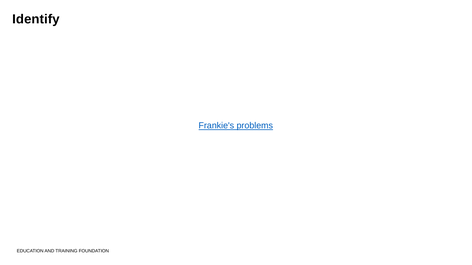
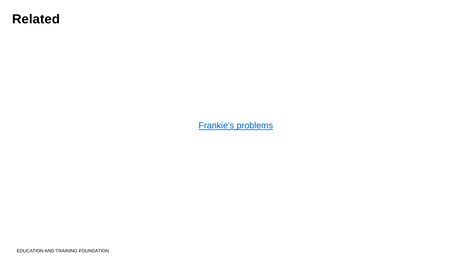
Identify: Identify -> Related
